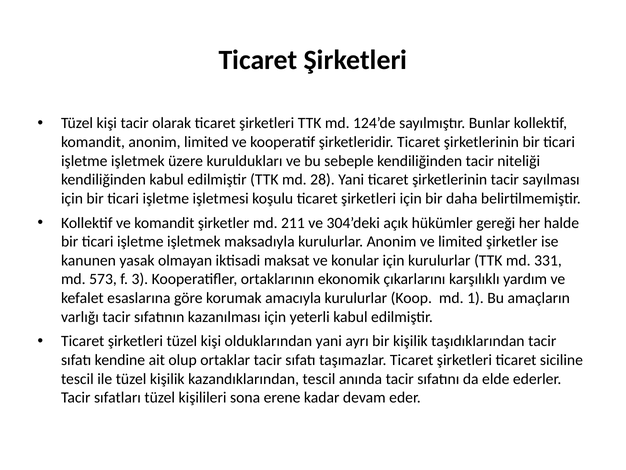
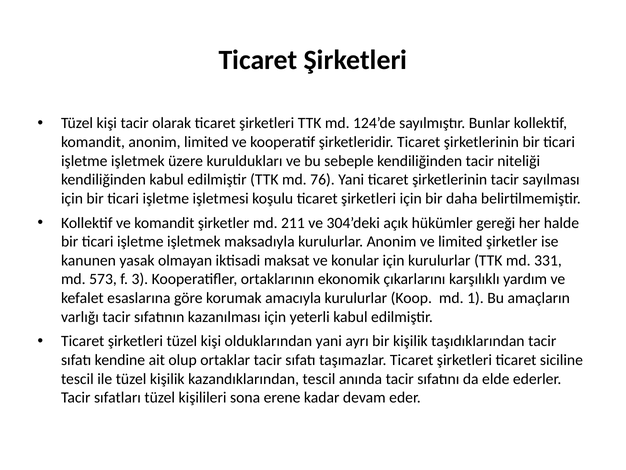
28: 28 -> 76
